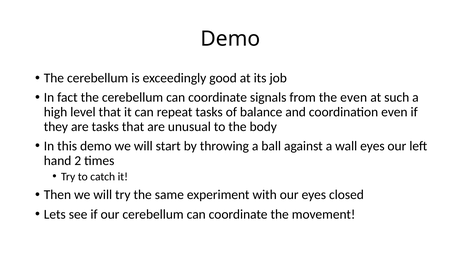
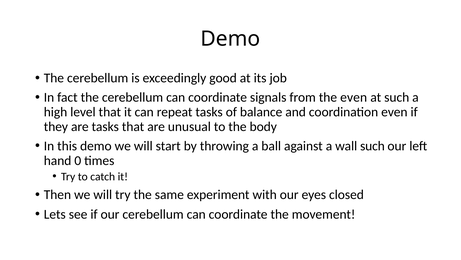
wall eyes: eyes -> such
2: 2 -> 0
